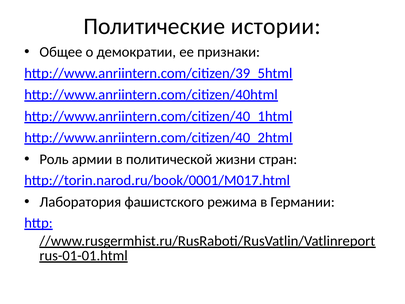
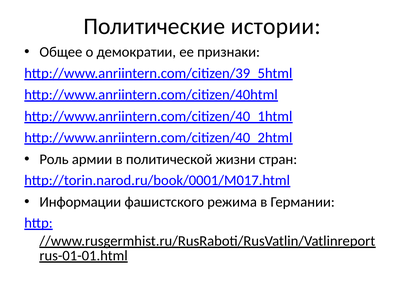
Лаборатория: Лаборатория -> Информации
